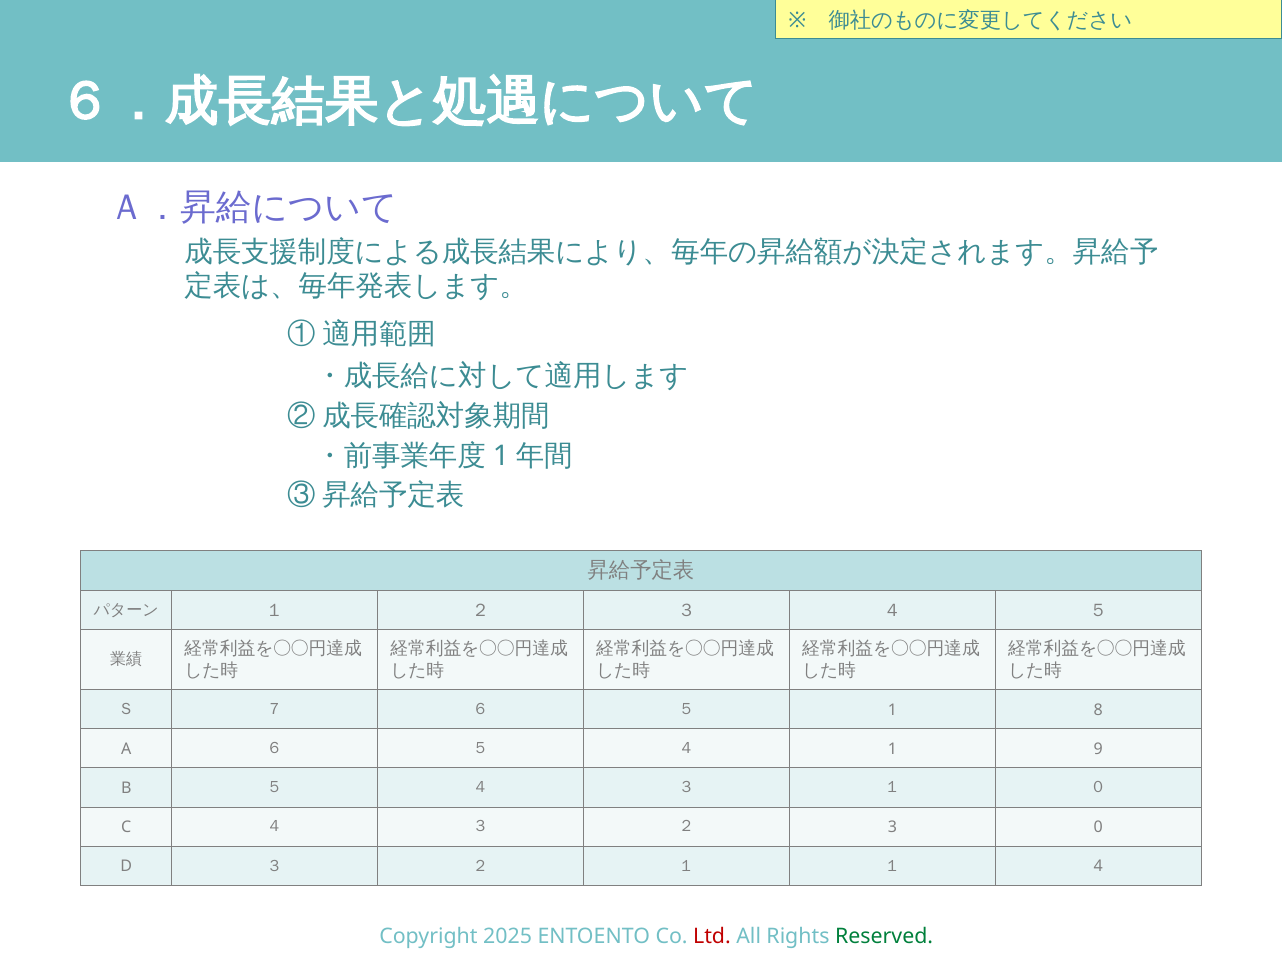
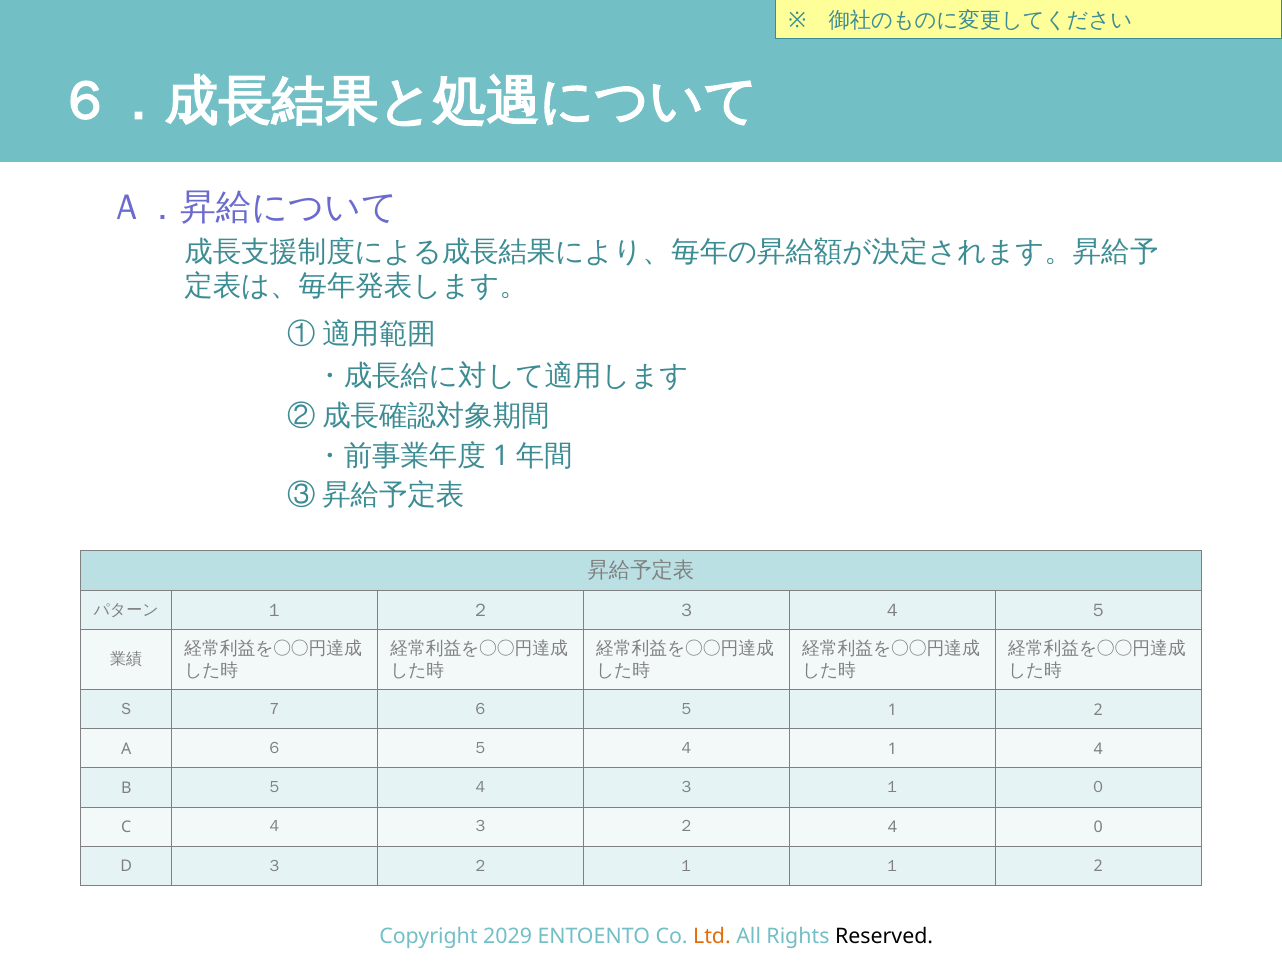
1 8: 8 -> 2
1 9: 9 -> 4
２ 3: 3 -> 4
１ 4: 4 -> 2
2025: 2025 -> 2029
Ltd colour: red -> orange
Reserved colour: green -> black
